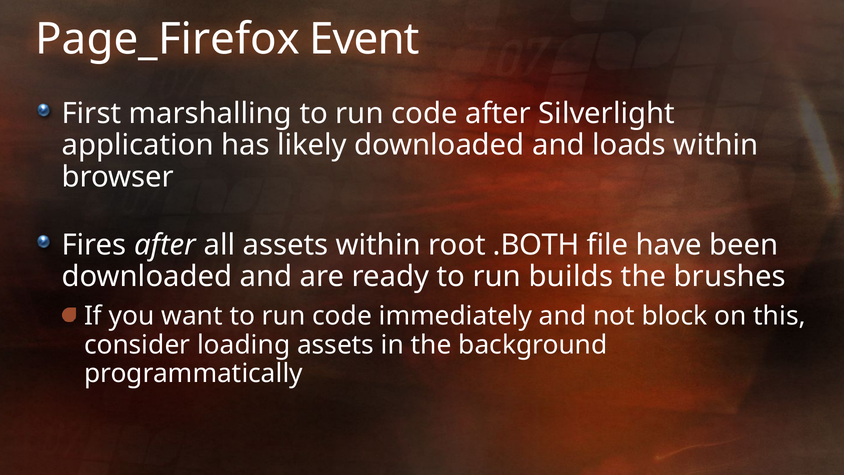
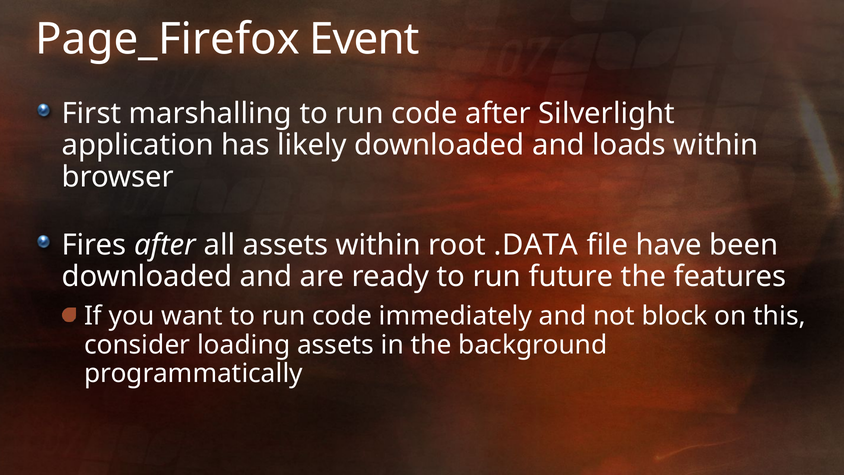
.BOTH: .BOTH -> .DATA
builds: builds -> future
brushes: brushes -> features
